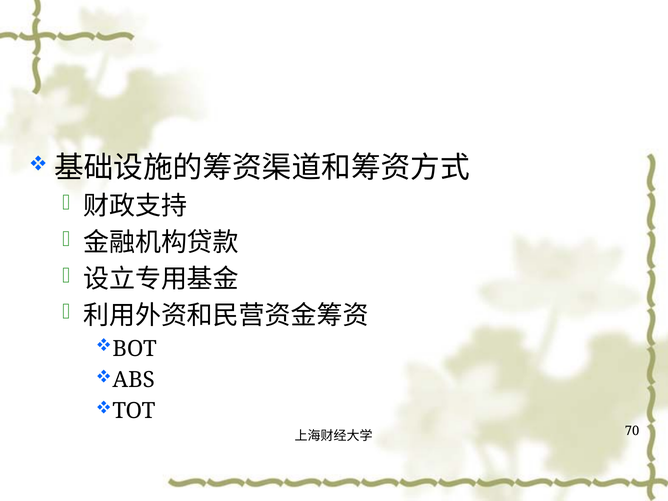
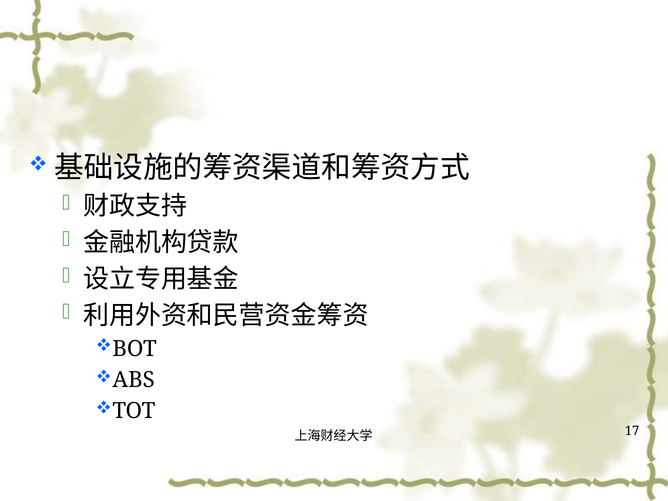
70: 70 -> 17
